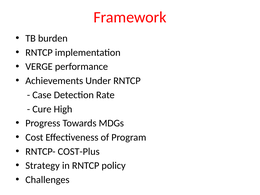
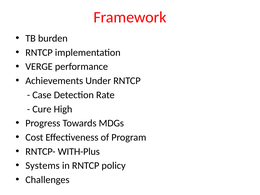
COST-Plus: COST-Plus -> WITH-Plus
Strategy: Strategy -> Systems
